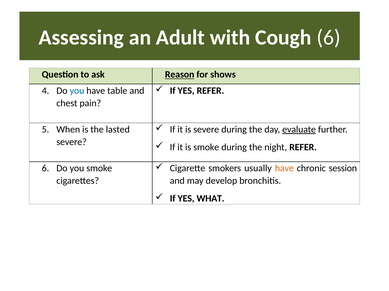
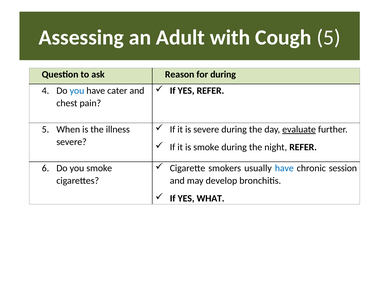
Cough 6: 6 -> 5
Reason underline: present -> none
for shows: shows -> during
table: table -> cater
lasted: lasted -> illness
have at (284, 169) colour: orange -> blue
